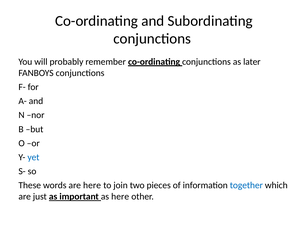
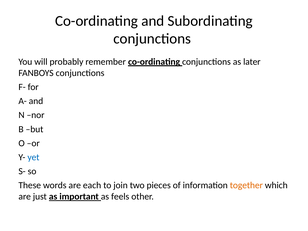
are here: here -> each
together colour: blue -> orange
as here: here -> feels
